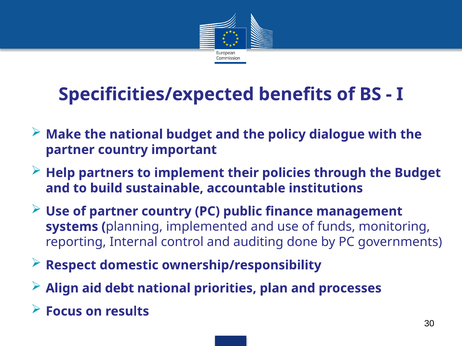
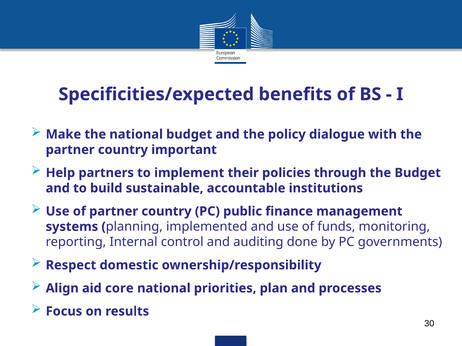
debt: debt -> core
